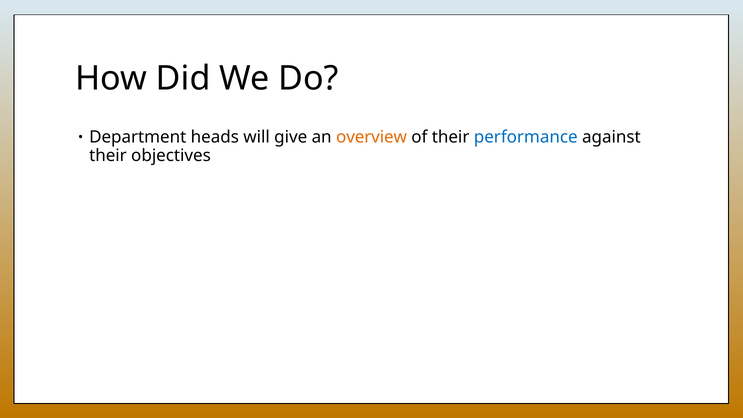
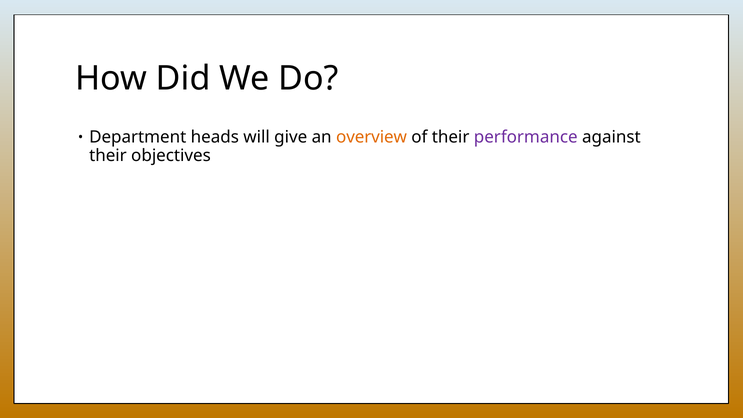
performance colour: blue -> purple
